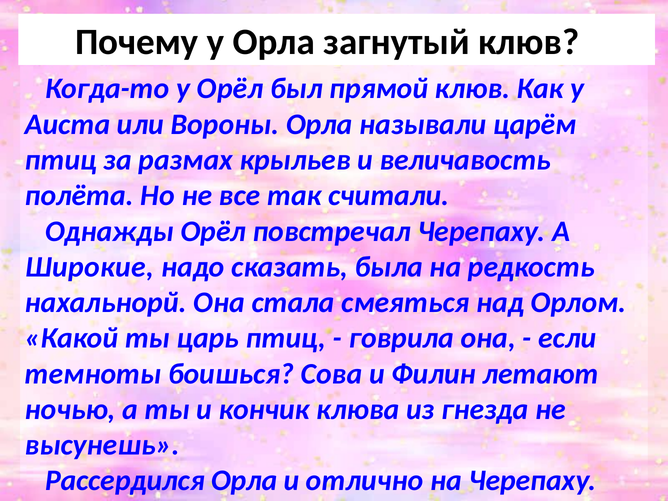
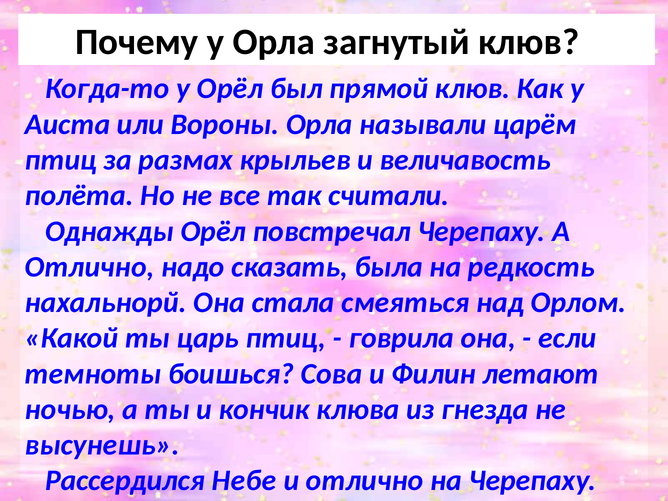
Широкие at (90, 267): Широкие -> Отлично
Рассердился Орла: Орла -> Небе
